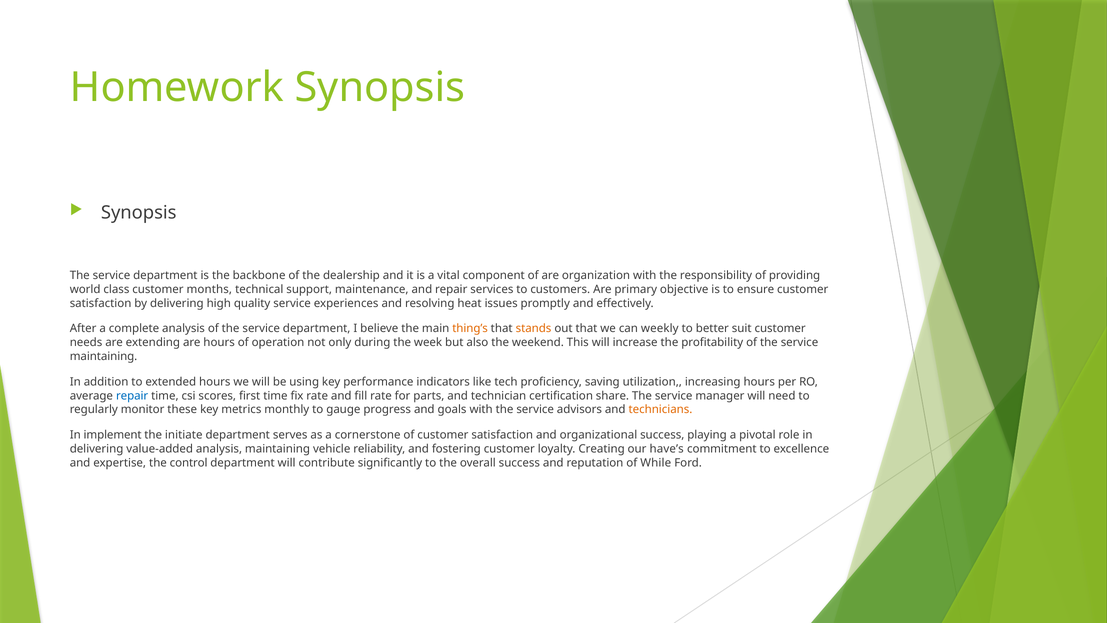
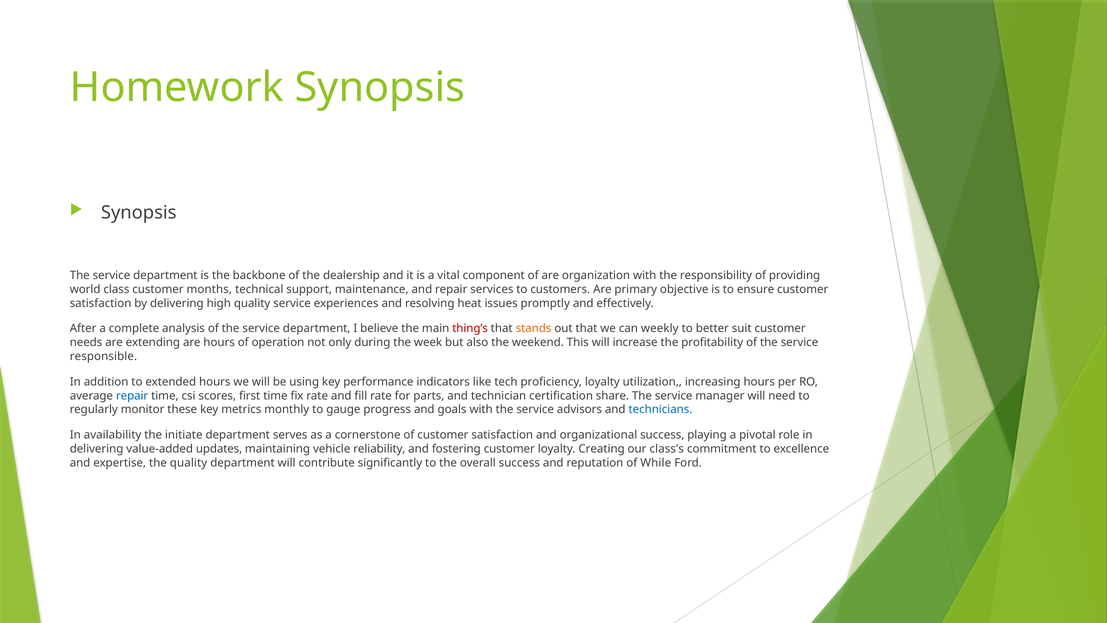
thing’s colour: orange -> red
maintaining at (104, 356): maintaining -> responsible
proficiency saving: saving -> loyalty
technicians colour: orange -> blue
implement: implement -> availability
value-added analysis: analysis -> updates
have’s: have’s -> class’s
the control: control -> quality
